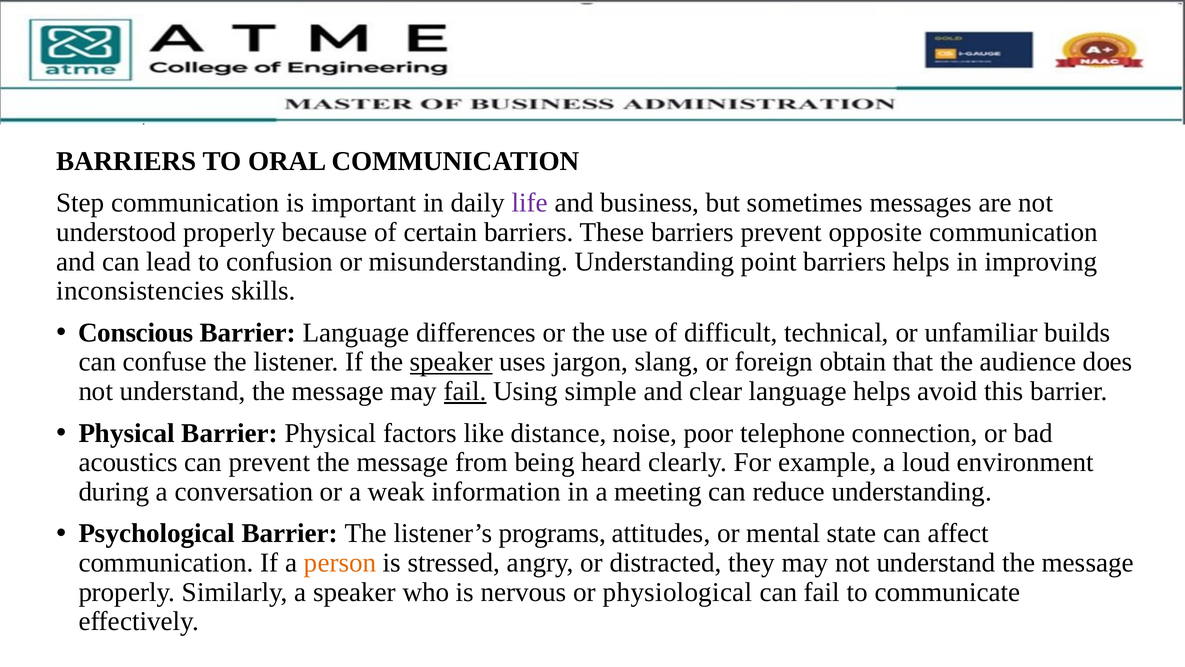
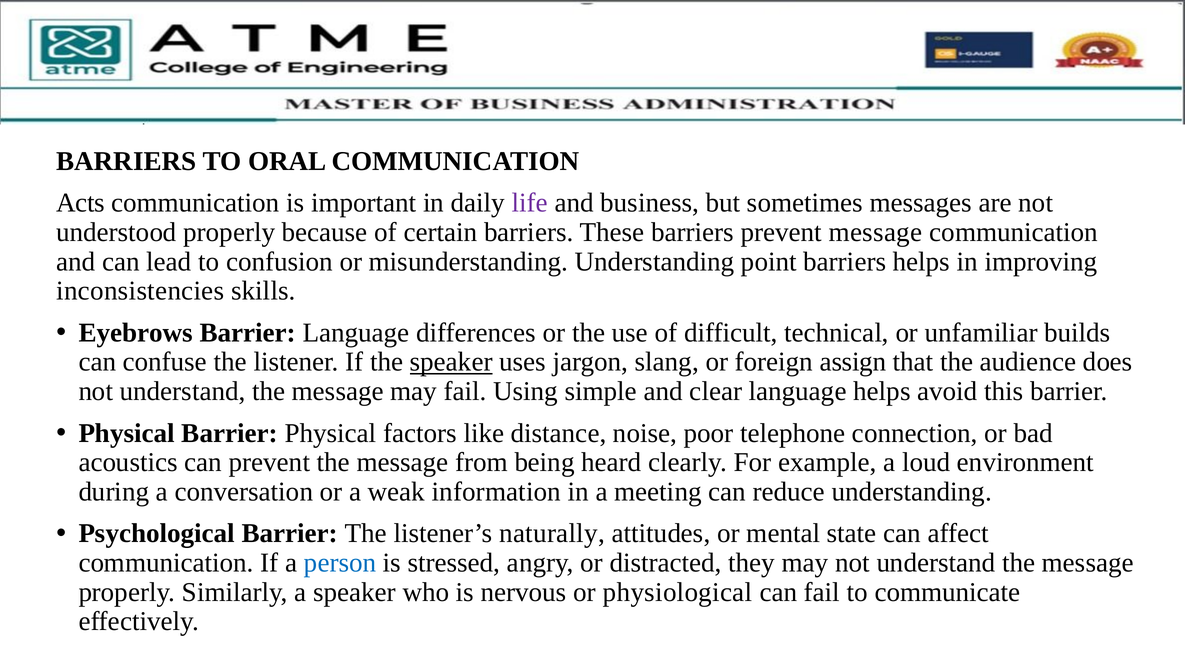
Step: Step -> Acts
prevent opposite: opposite -> message
Conscious: Conscious -> Eyebrows
obtain: obtain -> assign
fail at (465, 391) underline: present -> none
programs: programs -> naturally
person colour: orange -> blue
